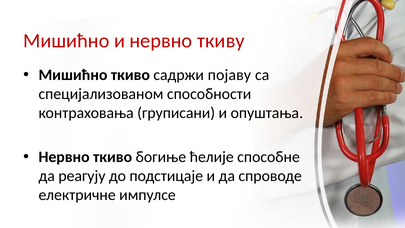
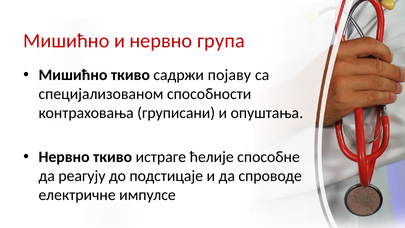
ткиву: ткиву -> група
богиње: богиње -> истраге
